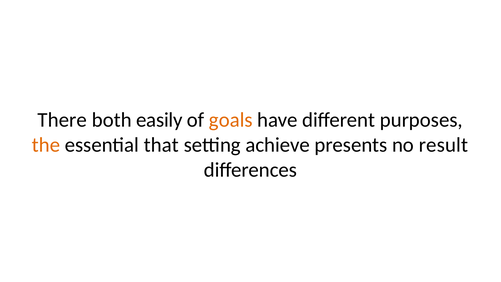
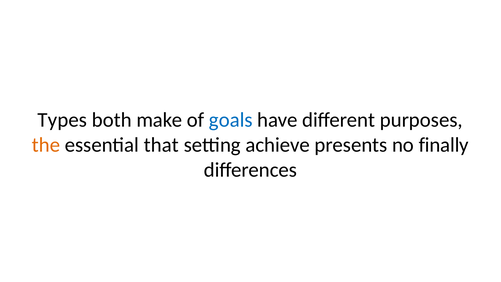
There: There -> Types
easily: easily -> make
goals colour: orange -> blue
result: result -> finally
